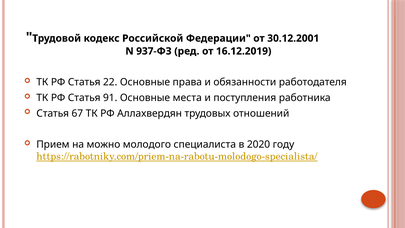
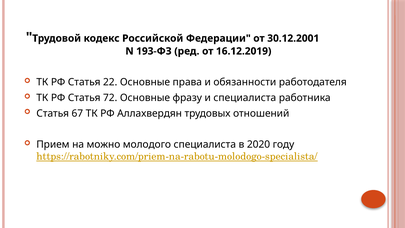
937-ФЗ: 937-ФЗ -> 193-ФЗ
91: 91 -> 72
места: места -> фразу
и поступления: поступления -> специалиста
